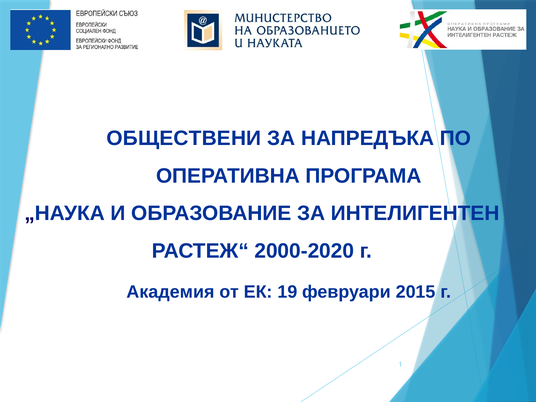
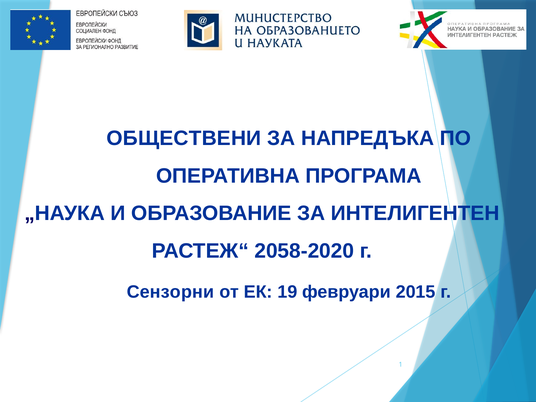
2000-2020: 2000-2020 -> 2058-2020
Академия: Академия -> Сензорни
